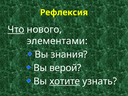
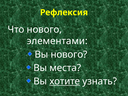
Что underline: present -> none
Вы знания: знания -> нового
верой: верой -> места
